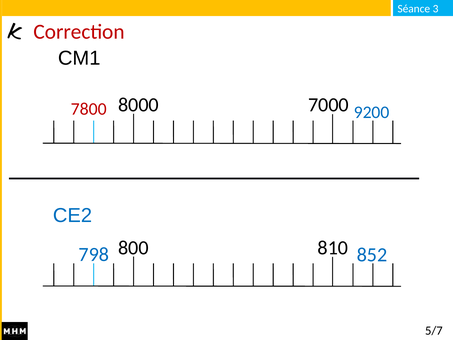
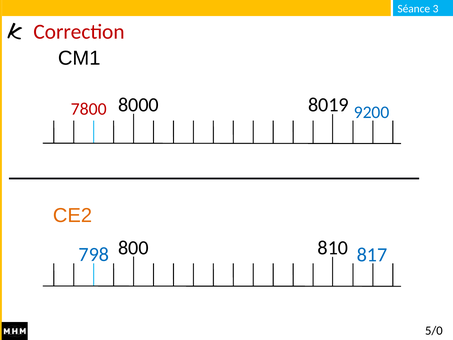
7000: 7000 -> 8019
CE2 colour: blue -> orange
852: 852 -> 817
5/7: 5/7 -> 5/0
